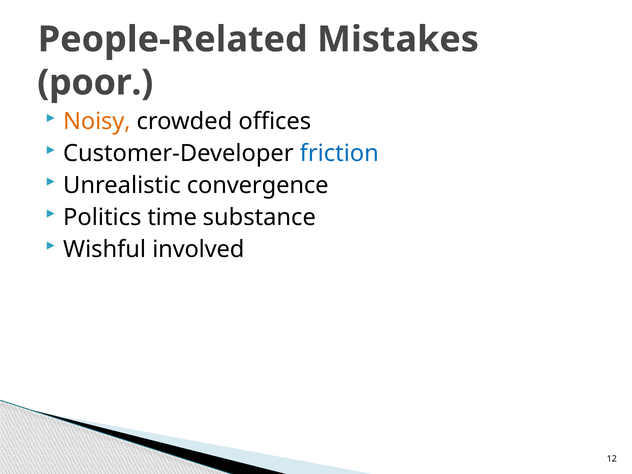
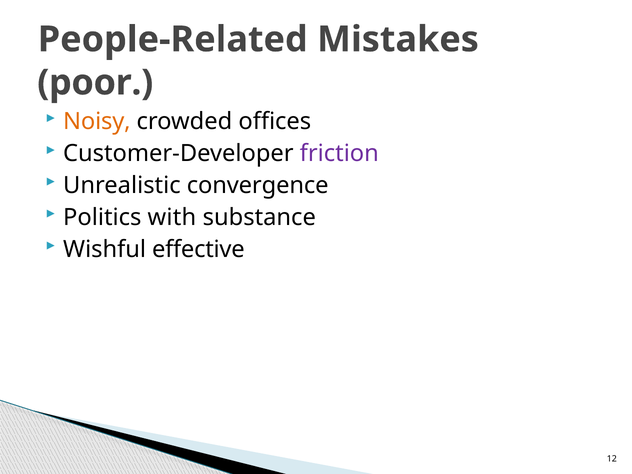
friction colour: blue -> purple
time: time -> with
involved: involved -> effective
